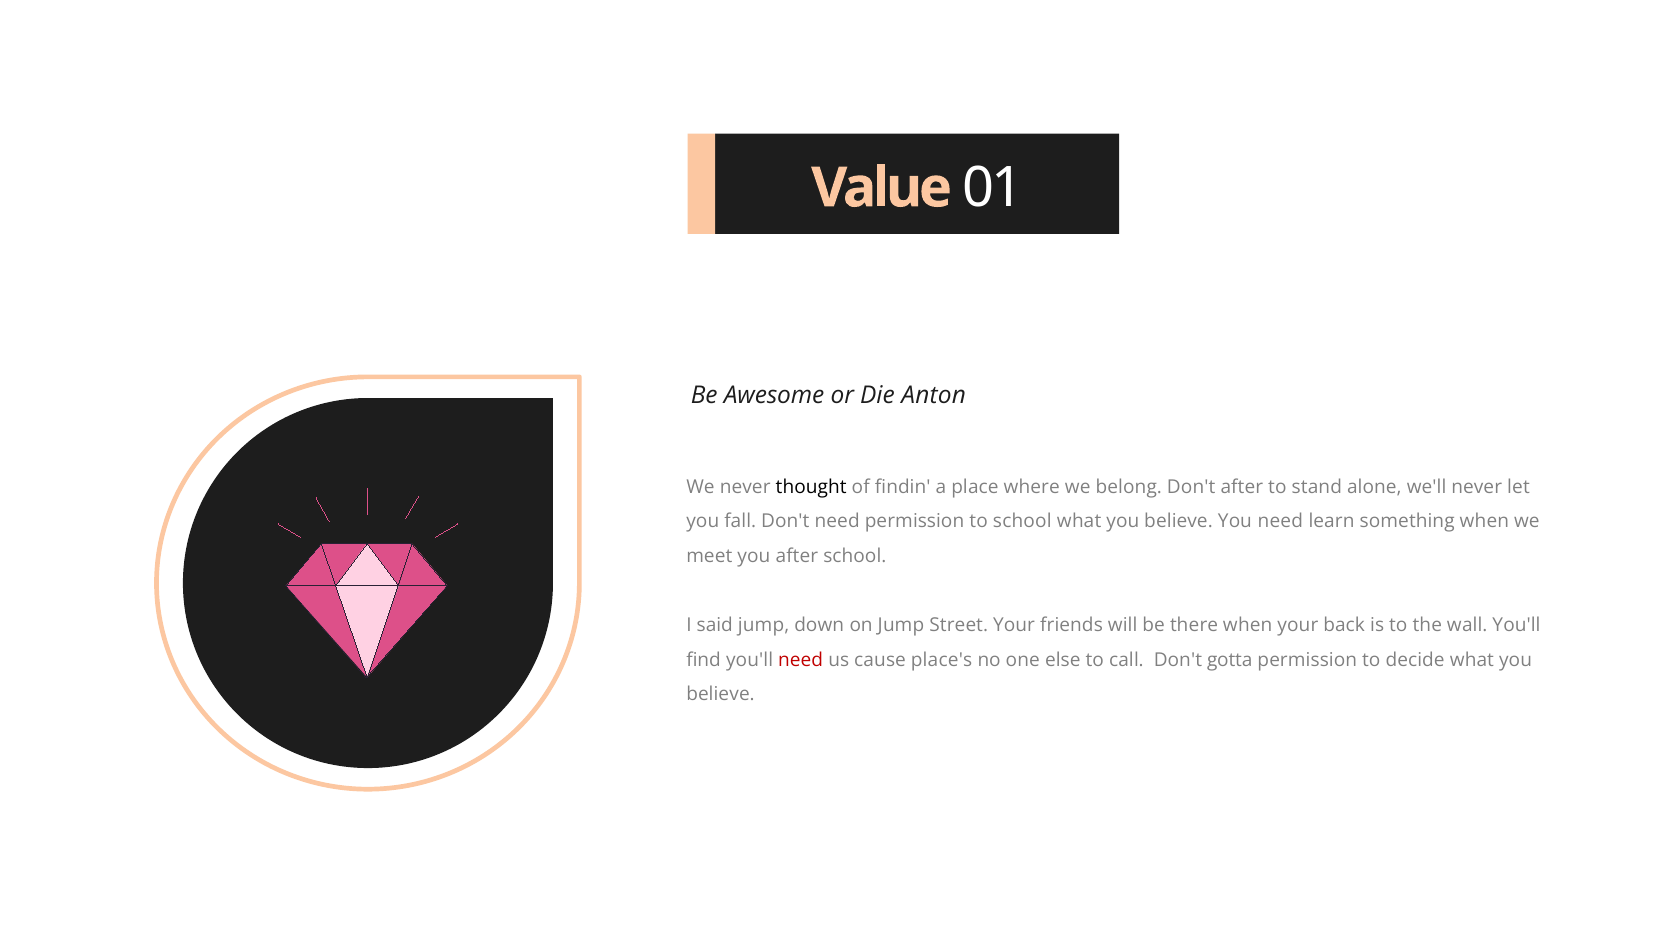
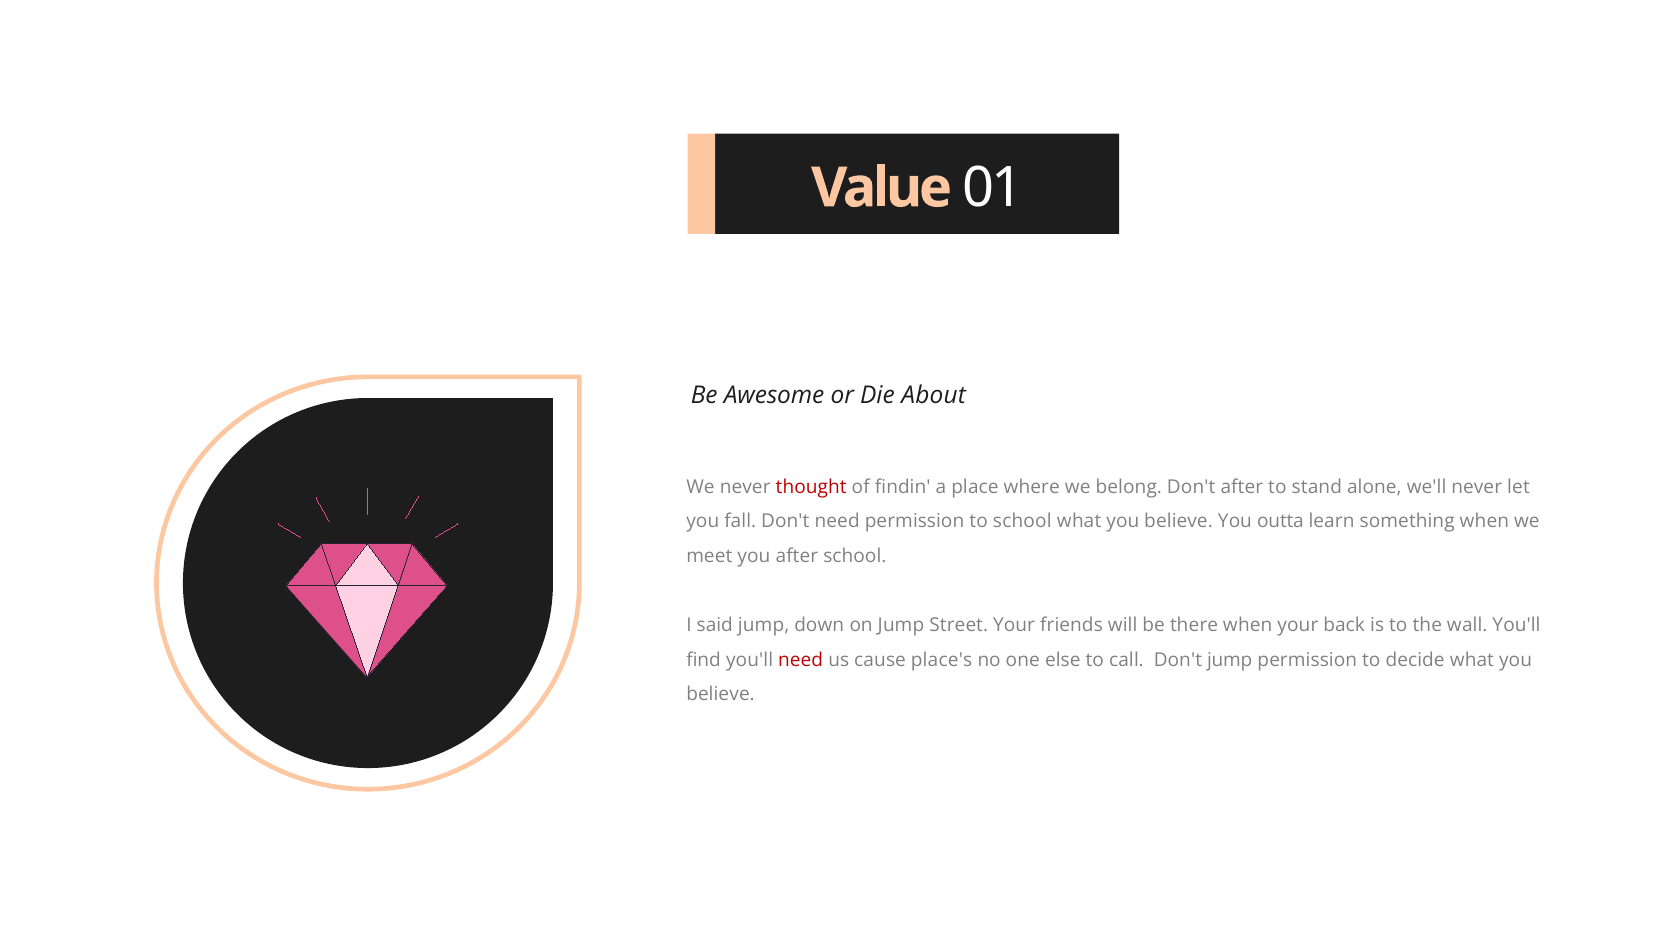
Anton: Anton -> About
thought colour: black -> red
You need: need -> outta
Don't gotta: gotta -> jump
